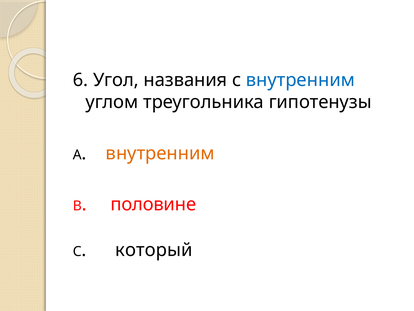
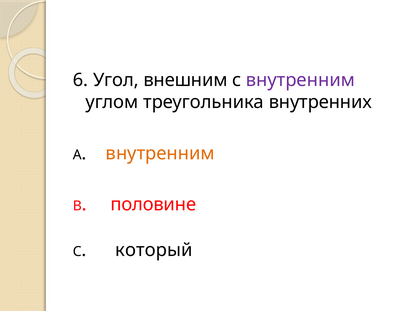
названия: названия -> внешним
внутренним at (300, 80) colour: blue -> purple
гипотенузы: гипотенузы -> внутренних
